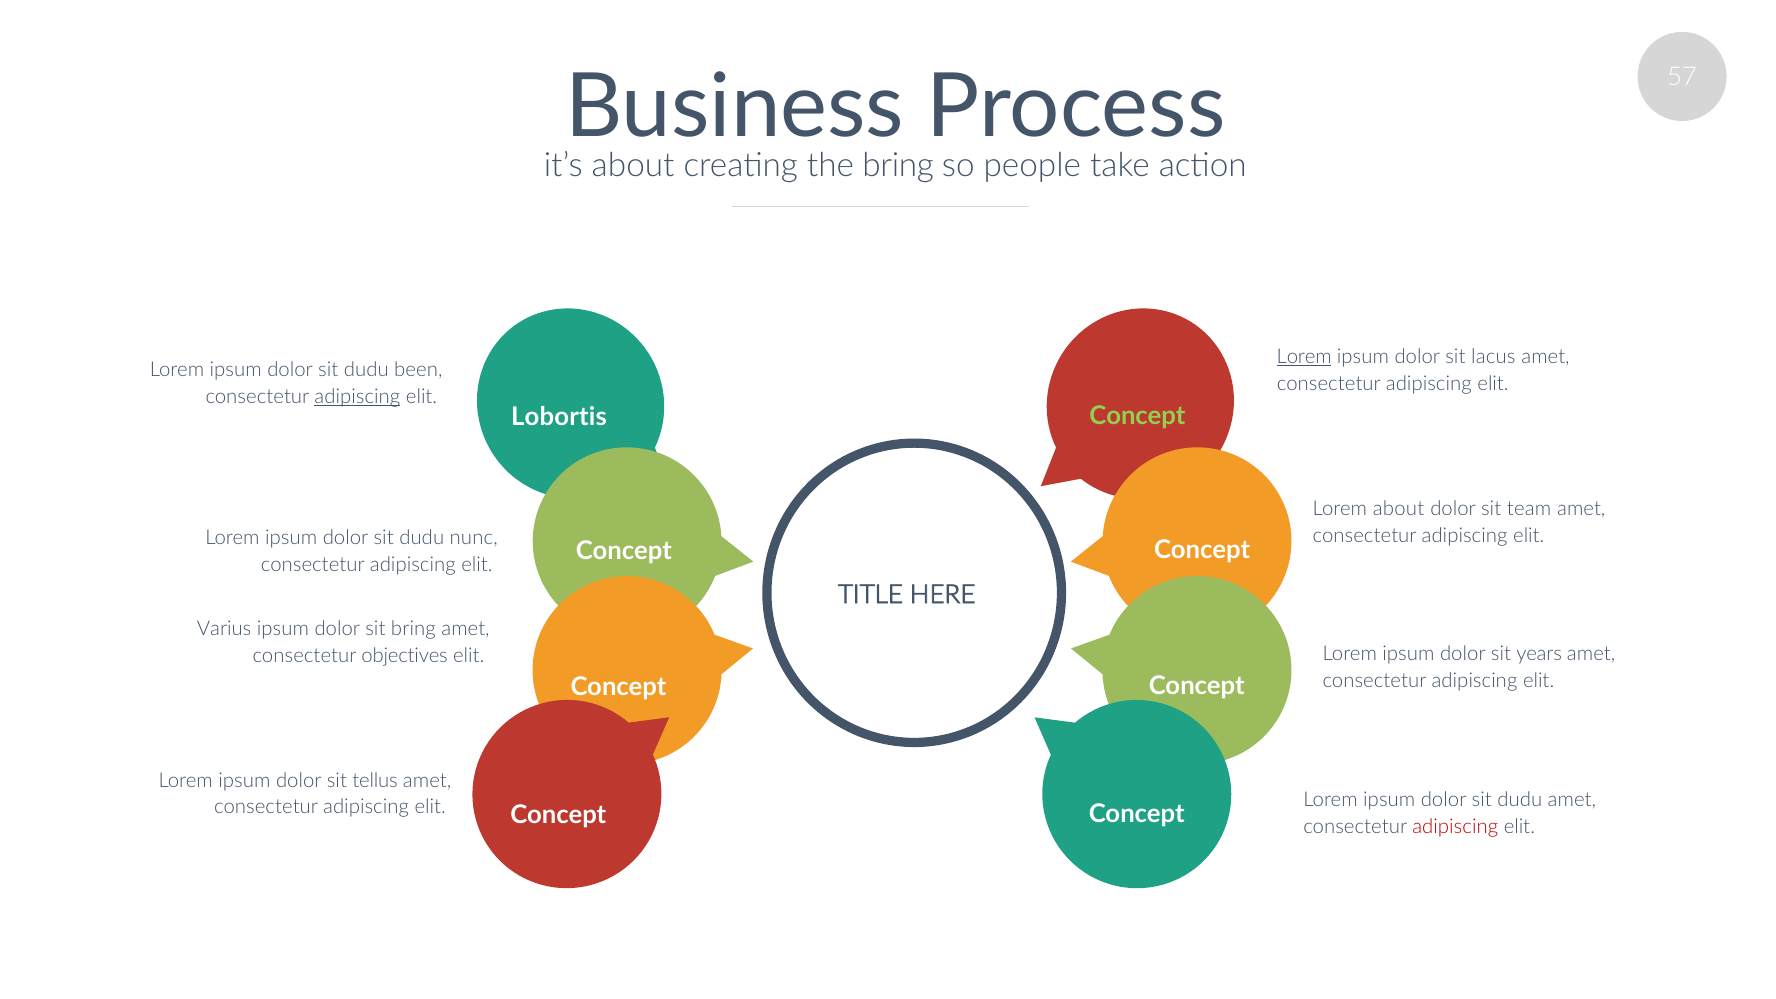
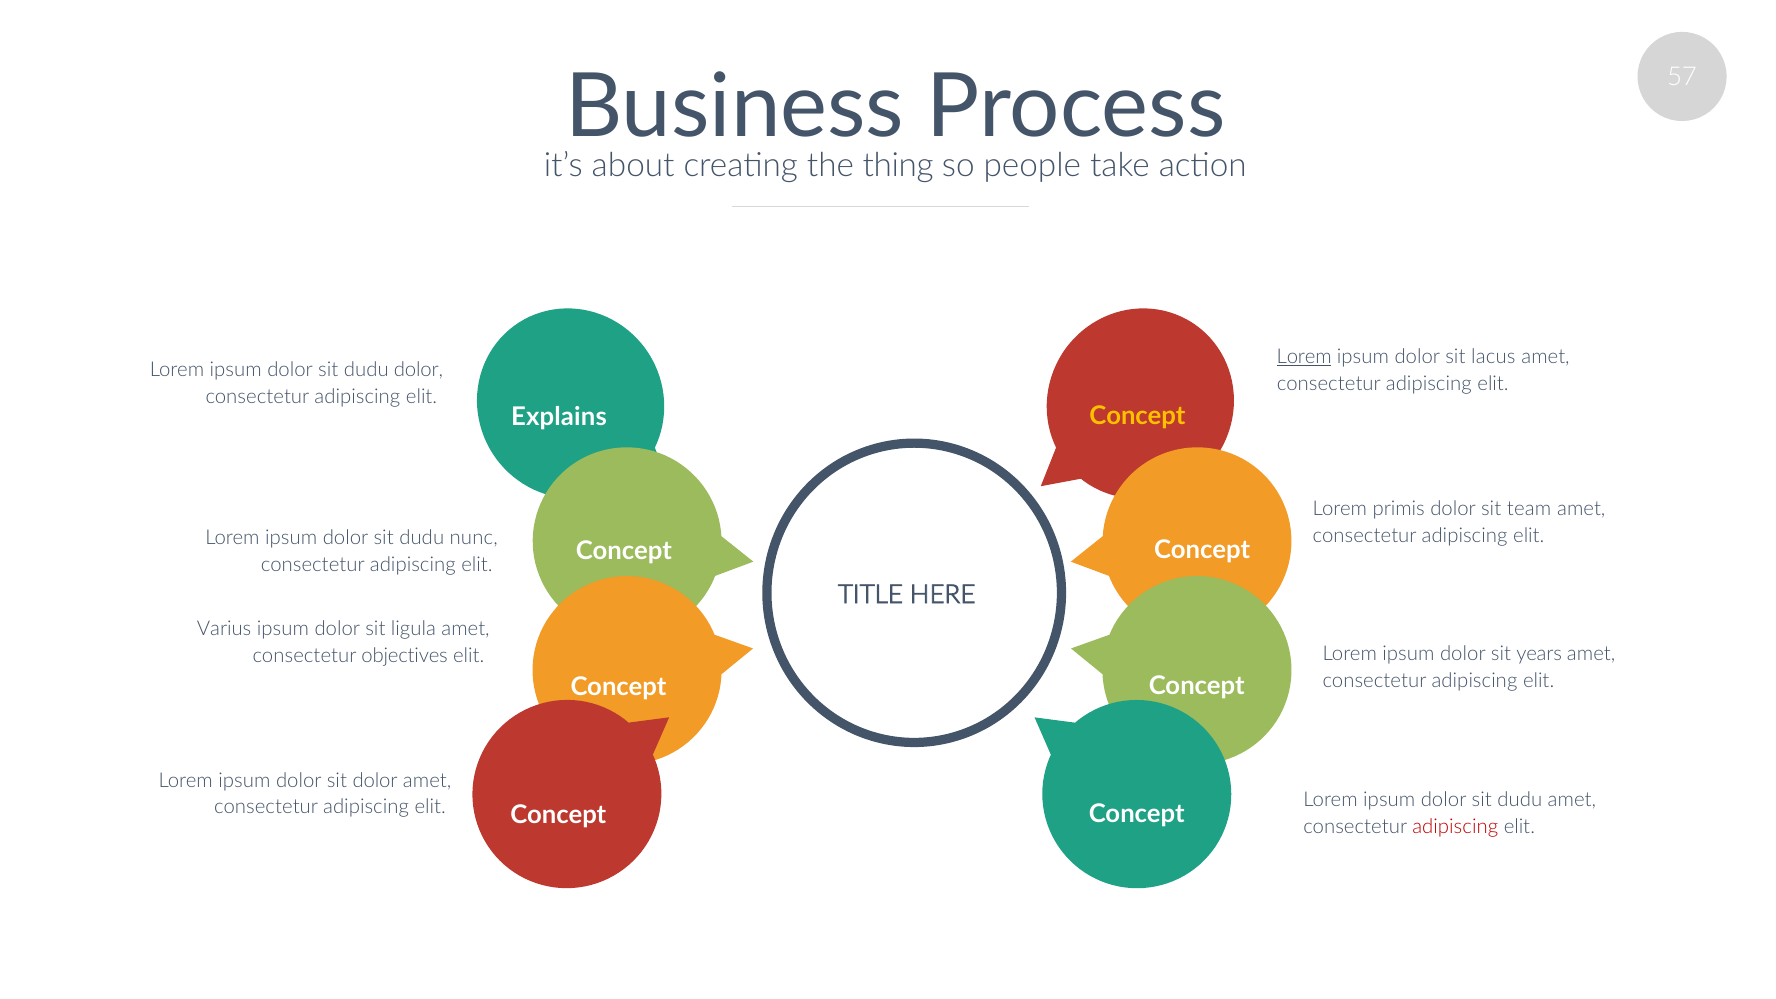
the bring: bring -> thing
dudu been: been -> dolor
adipiscing at (357, 397) underline: present -> none
Concept at (1137, 416) colour: light green -> yellow
Lobortis: Lobortis -> Explains
Lorem about: about -> primis
sit bring: bring -> ligula
sit tellus: tellus -> dolor
